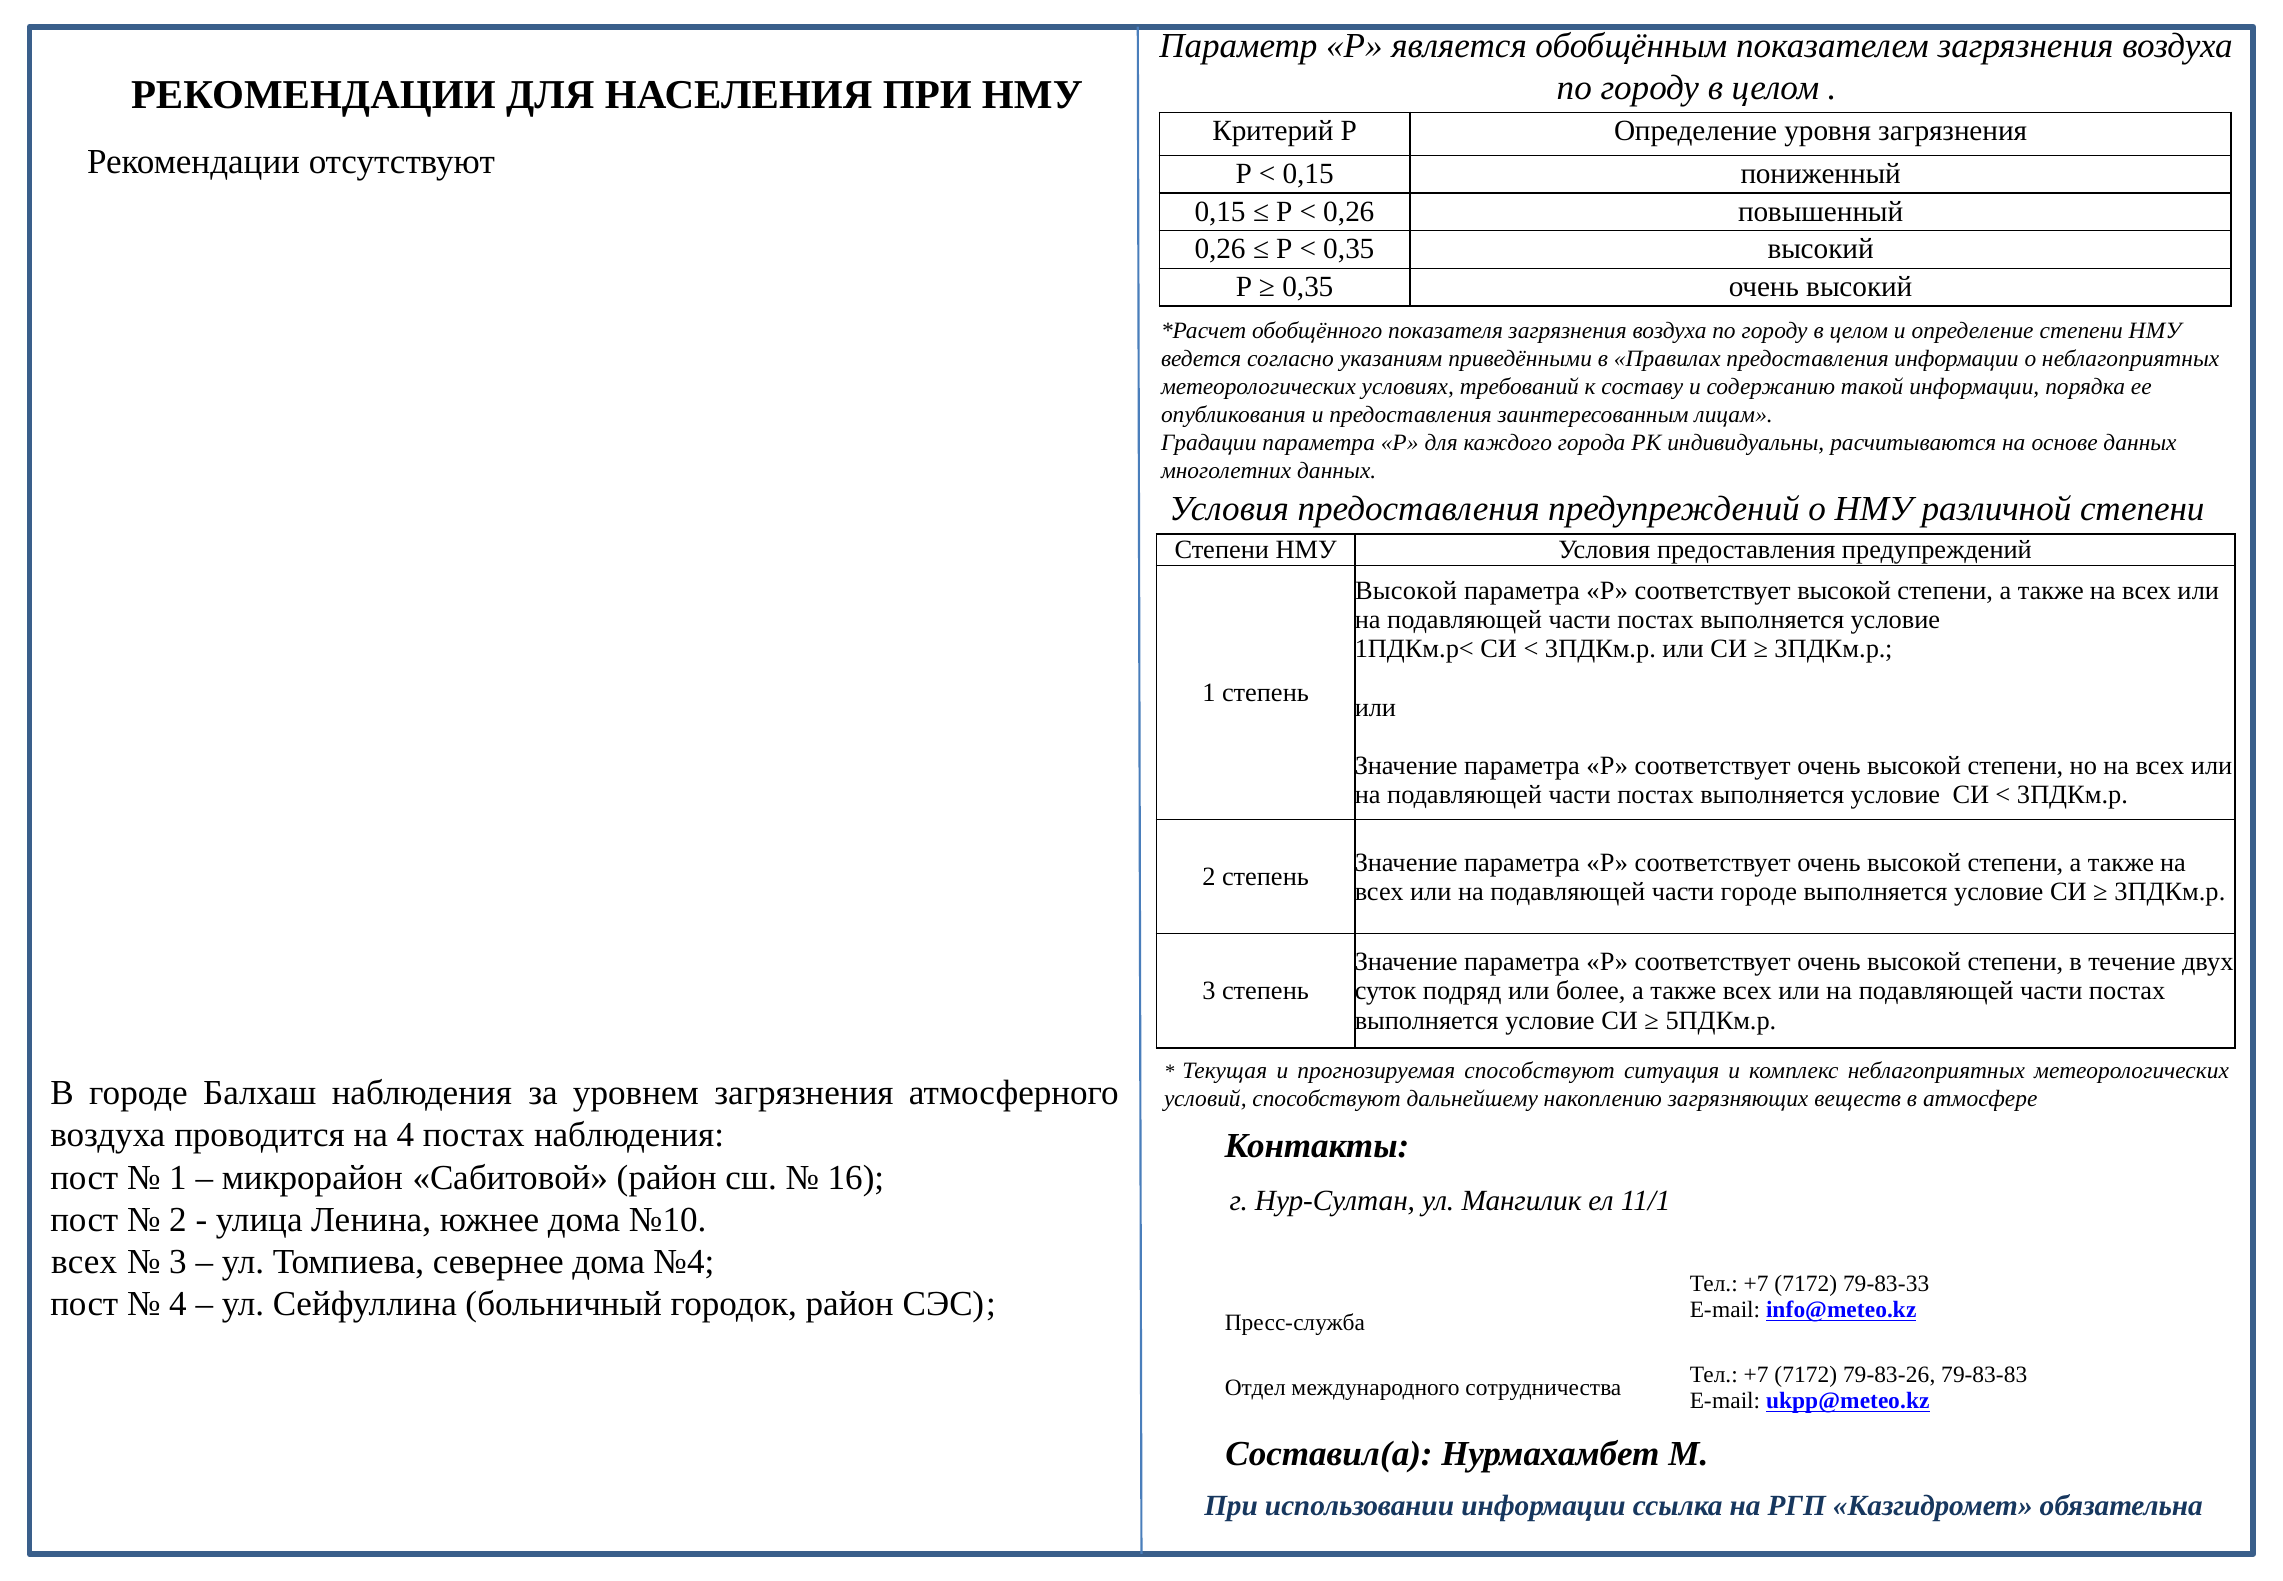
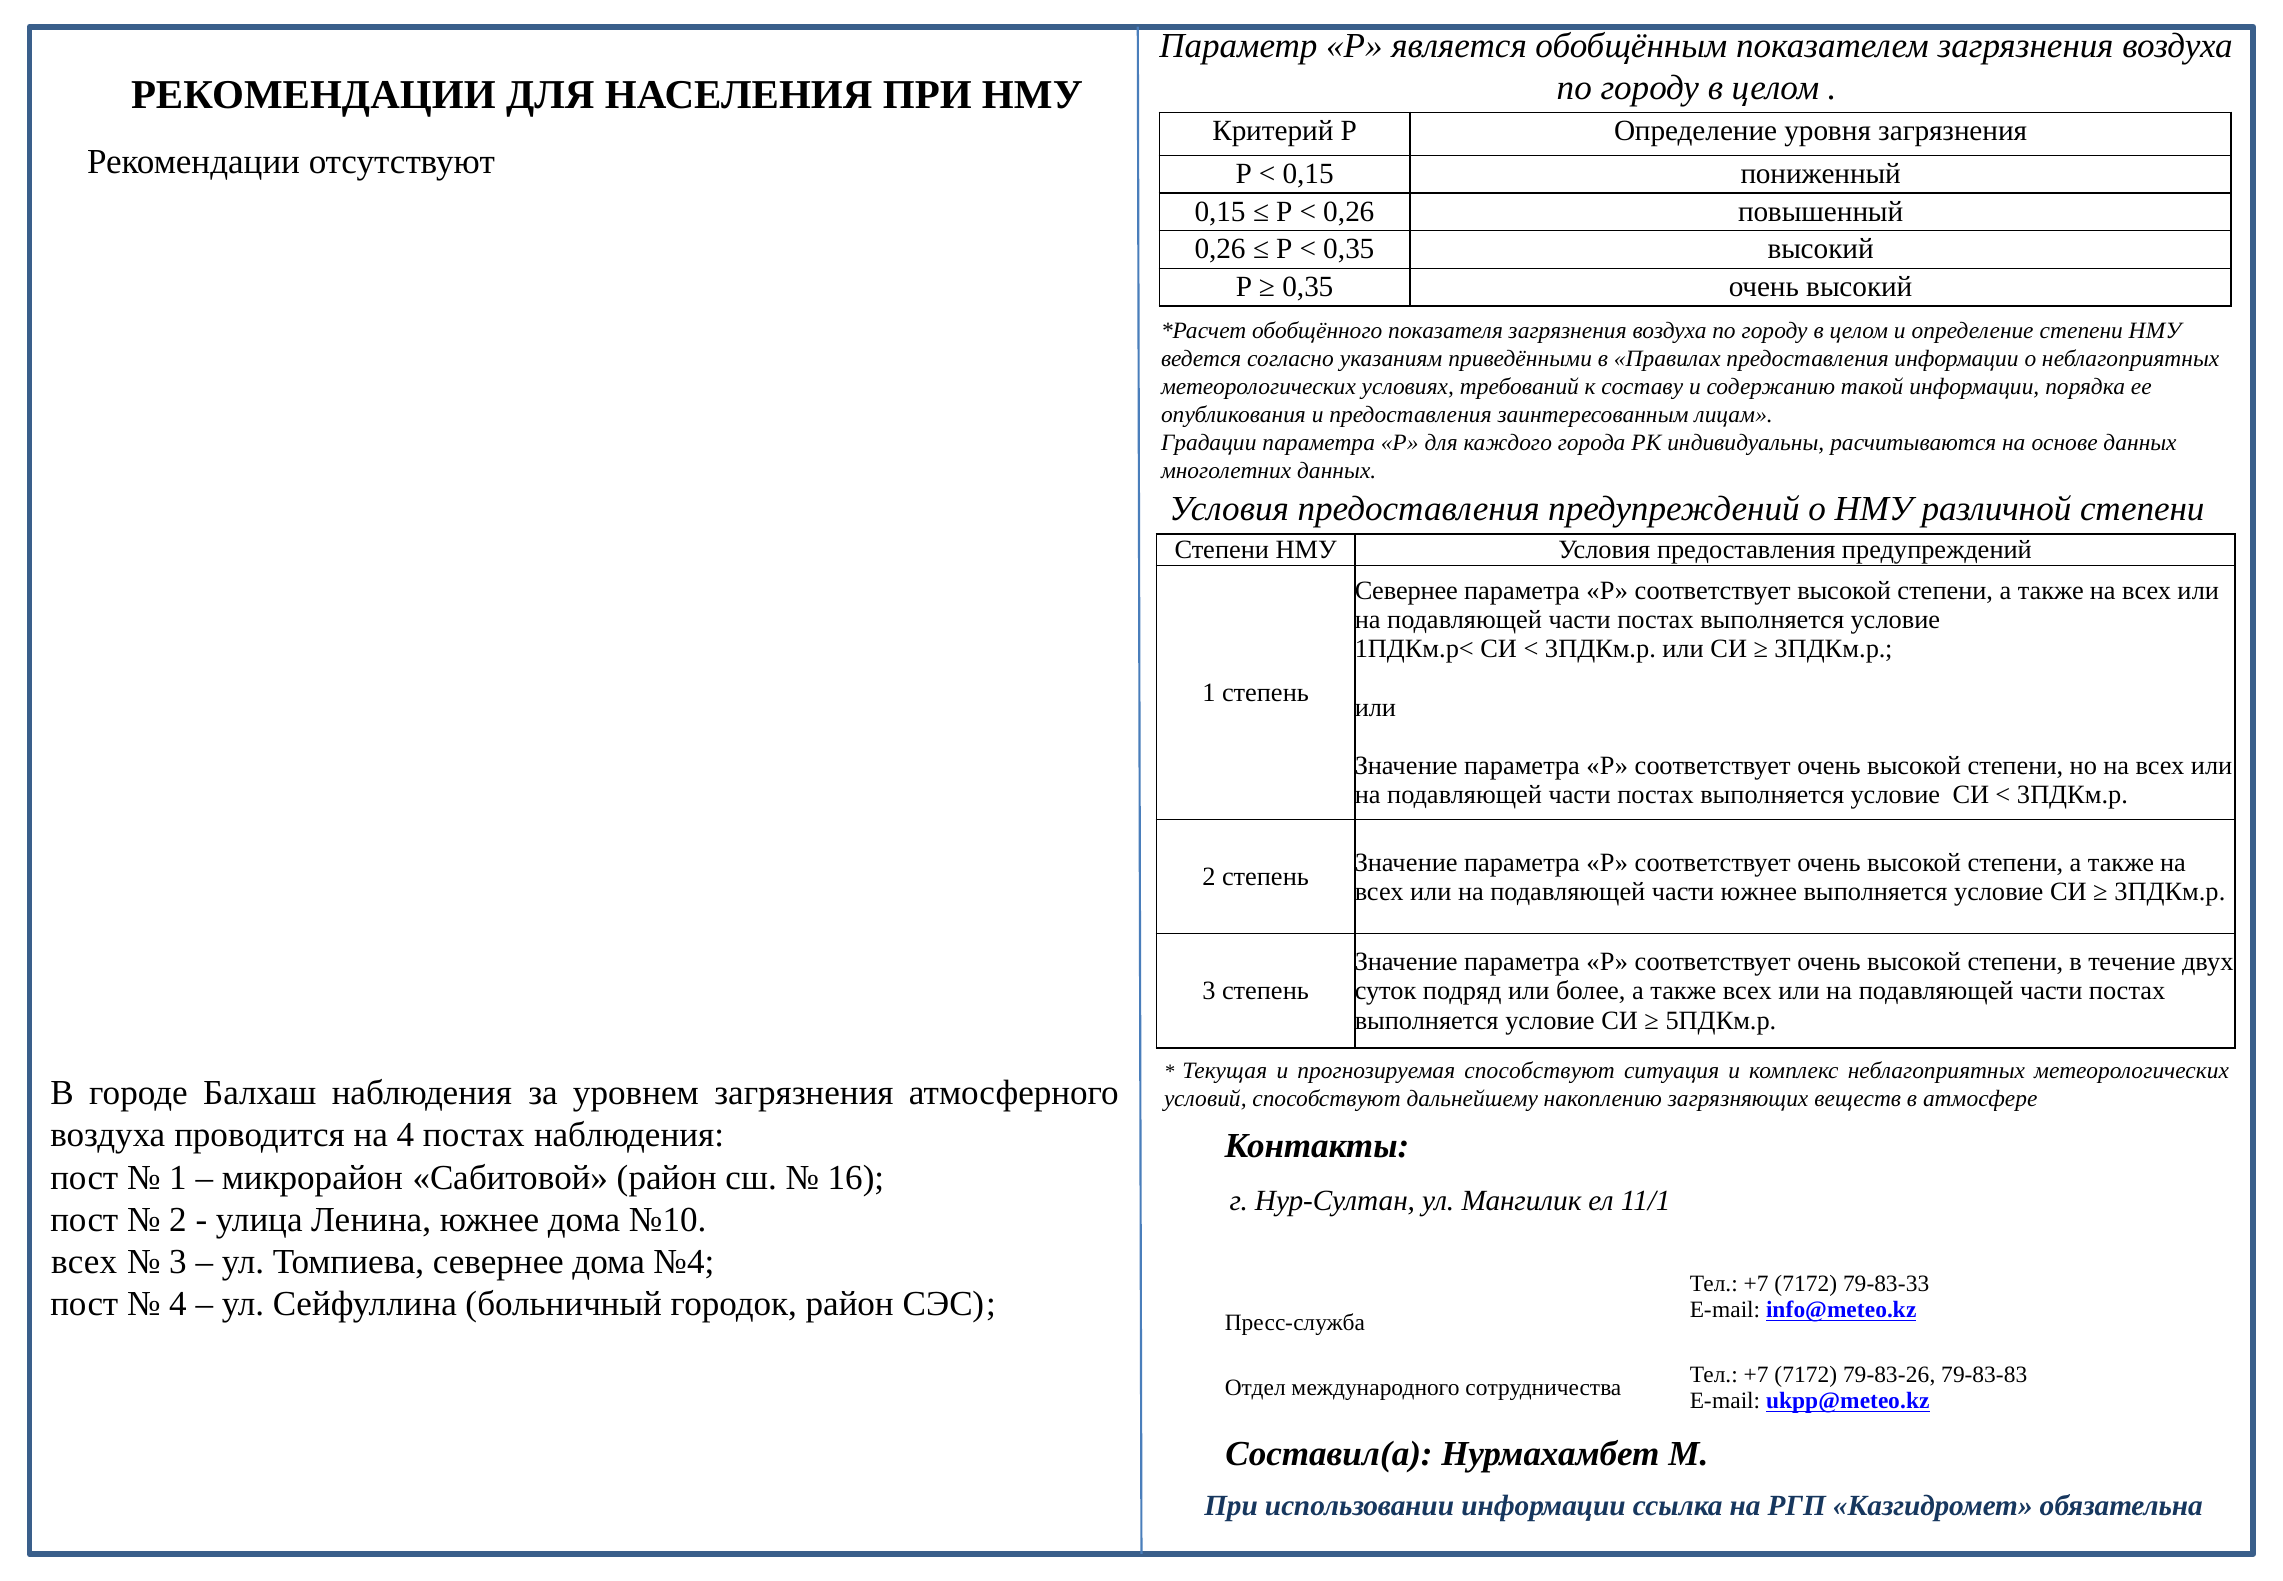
Высокой at (1406, 590): Высокой -> Севернее
части городе: городе -> южнее
